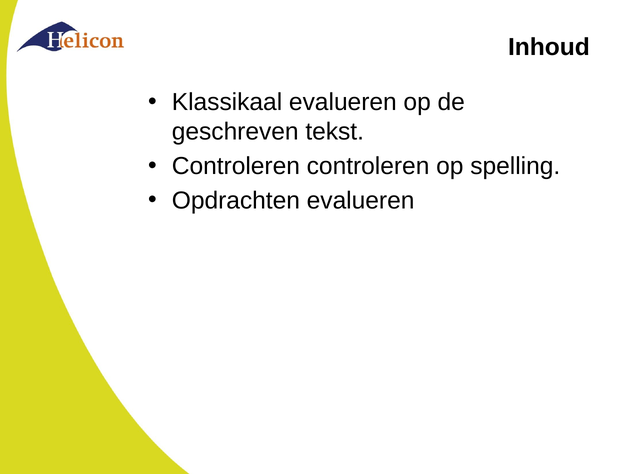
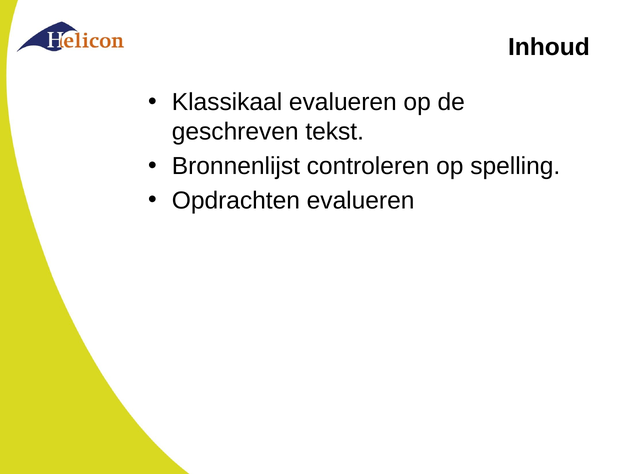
Controleren at (236, 166): Controleren -> Bronnenlijst
